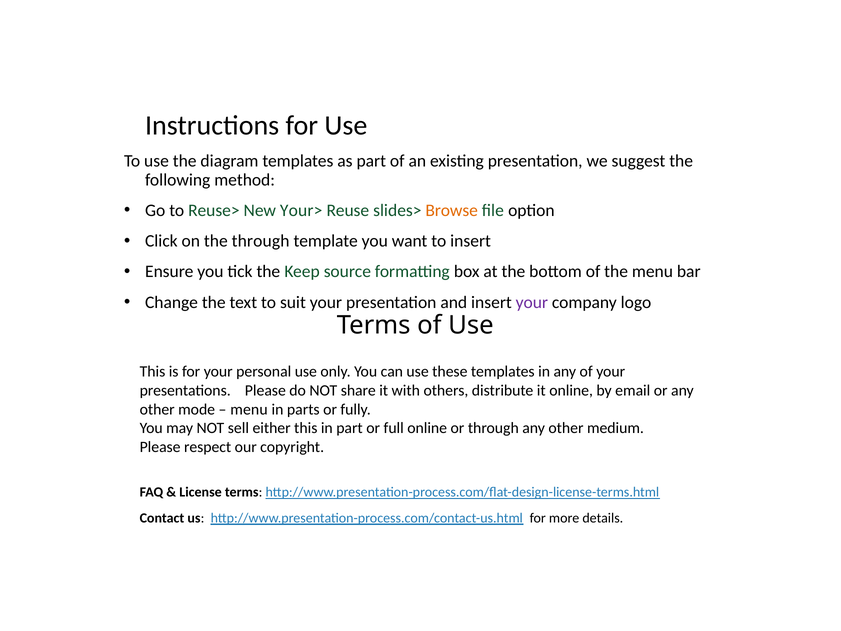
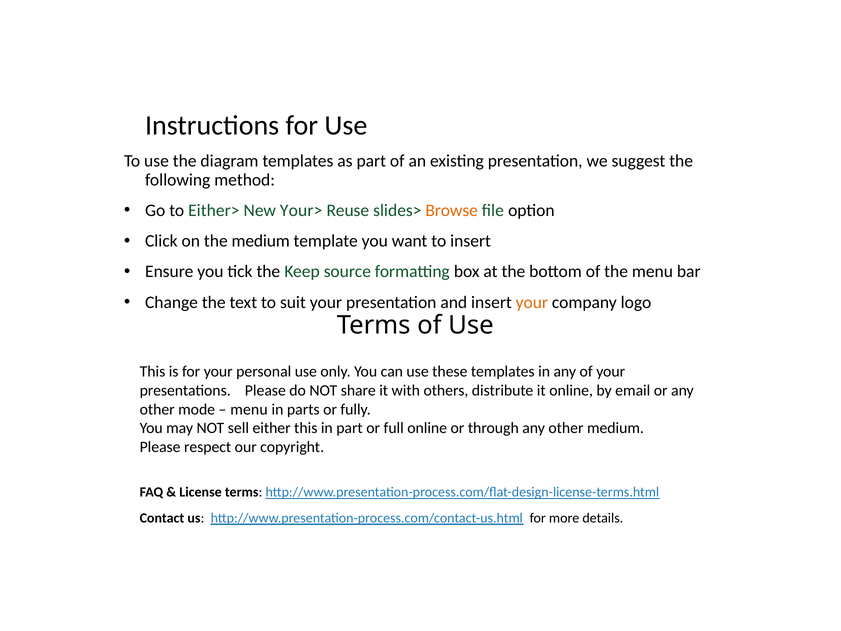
Reuse>: Reuse> -> Either>
the through: through -> medium
your at (532, 302) colour: purple -> orange
